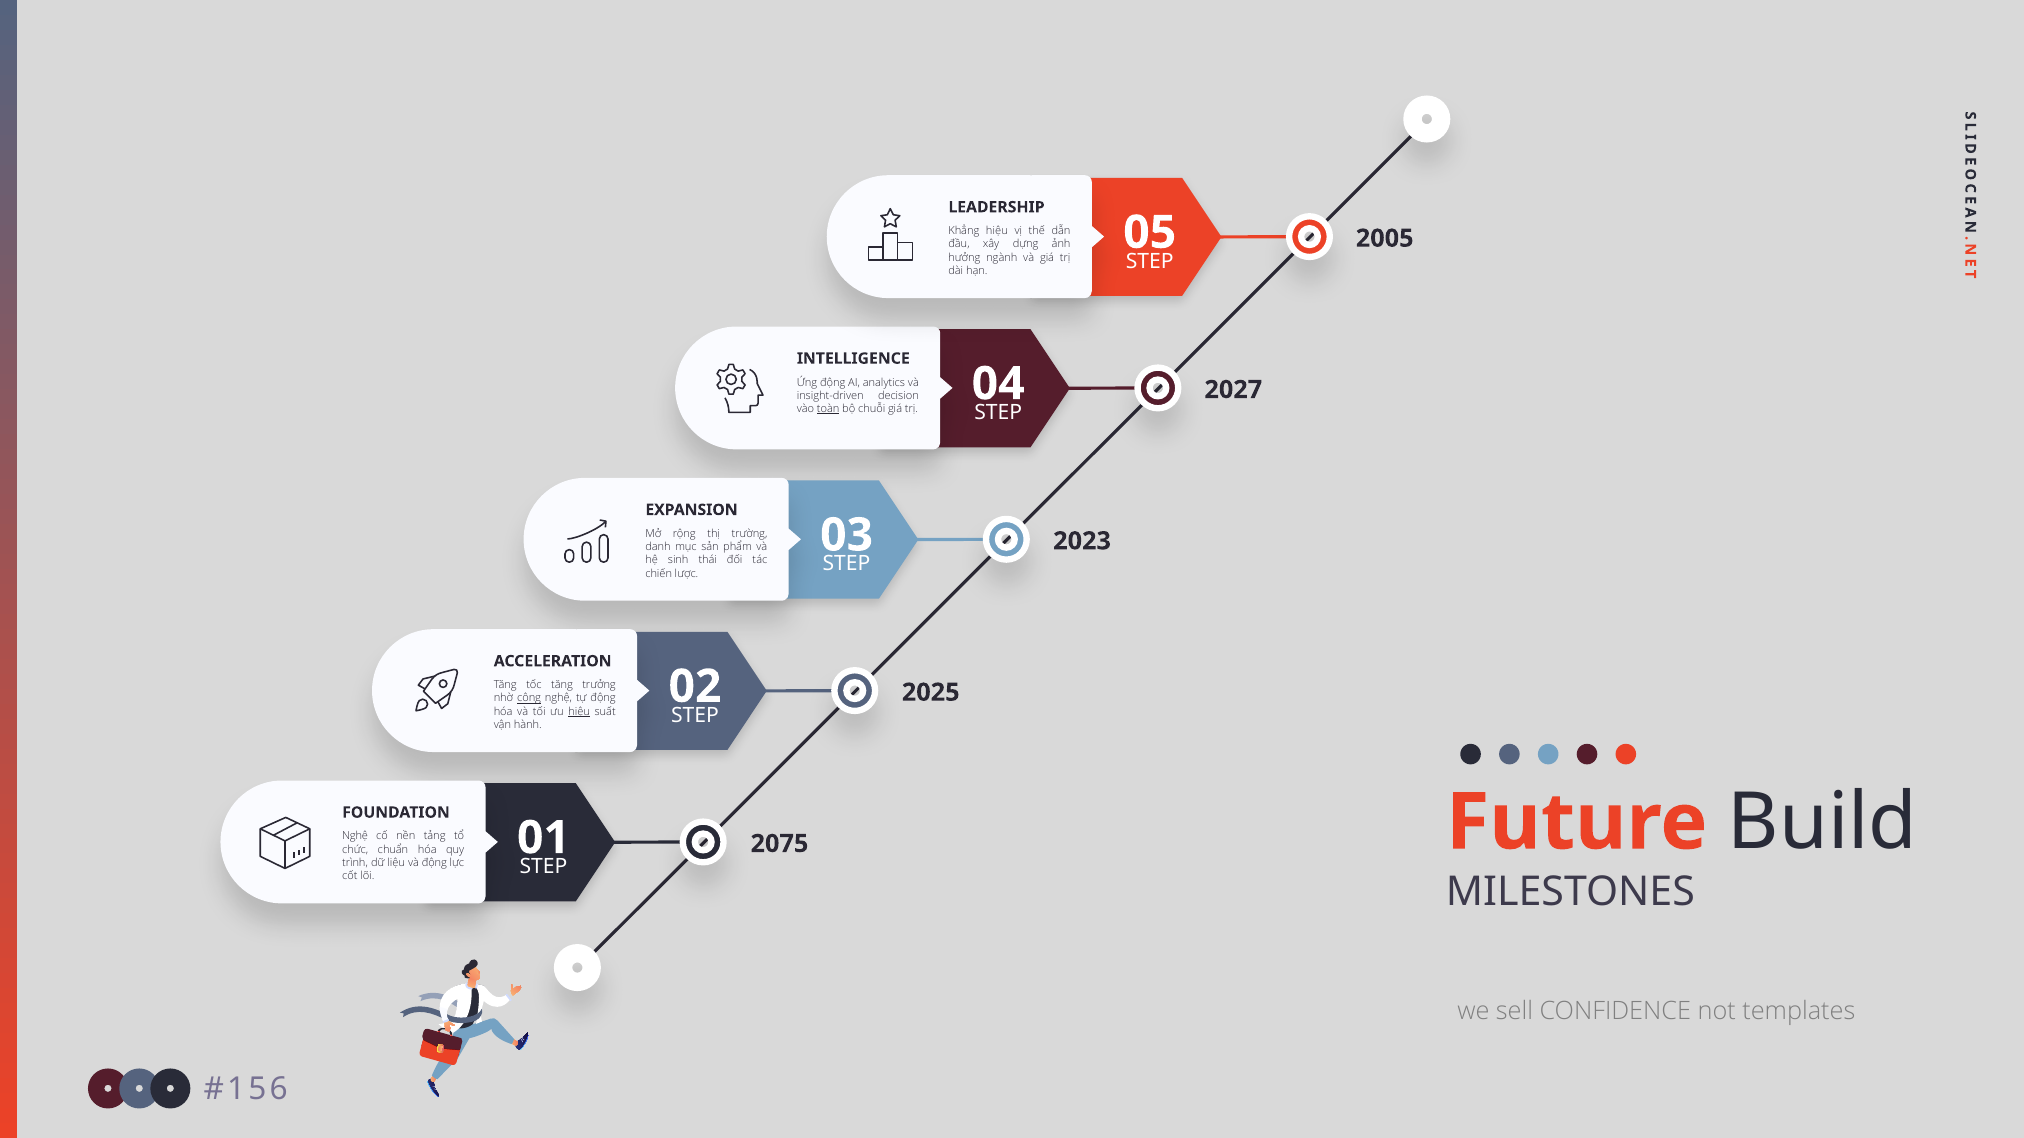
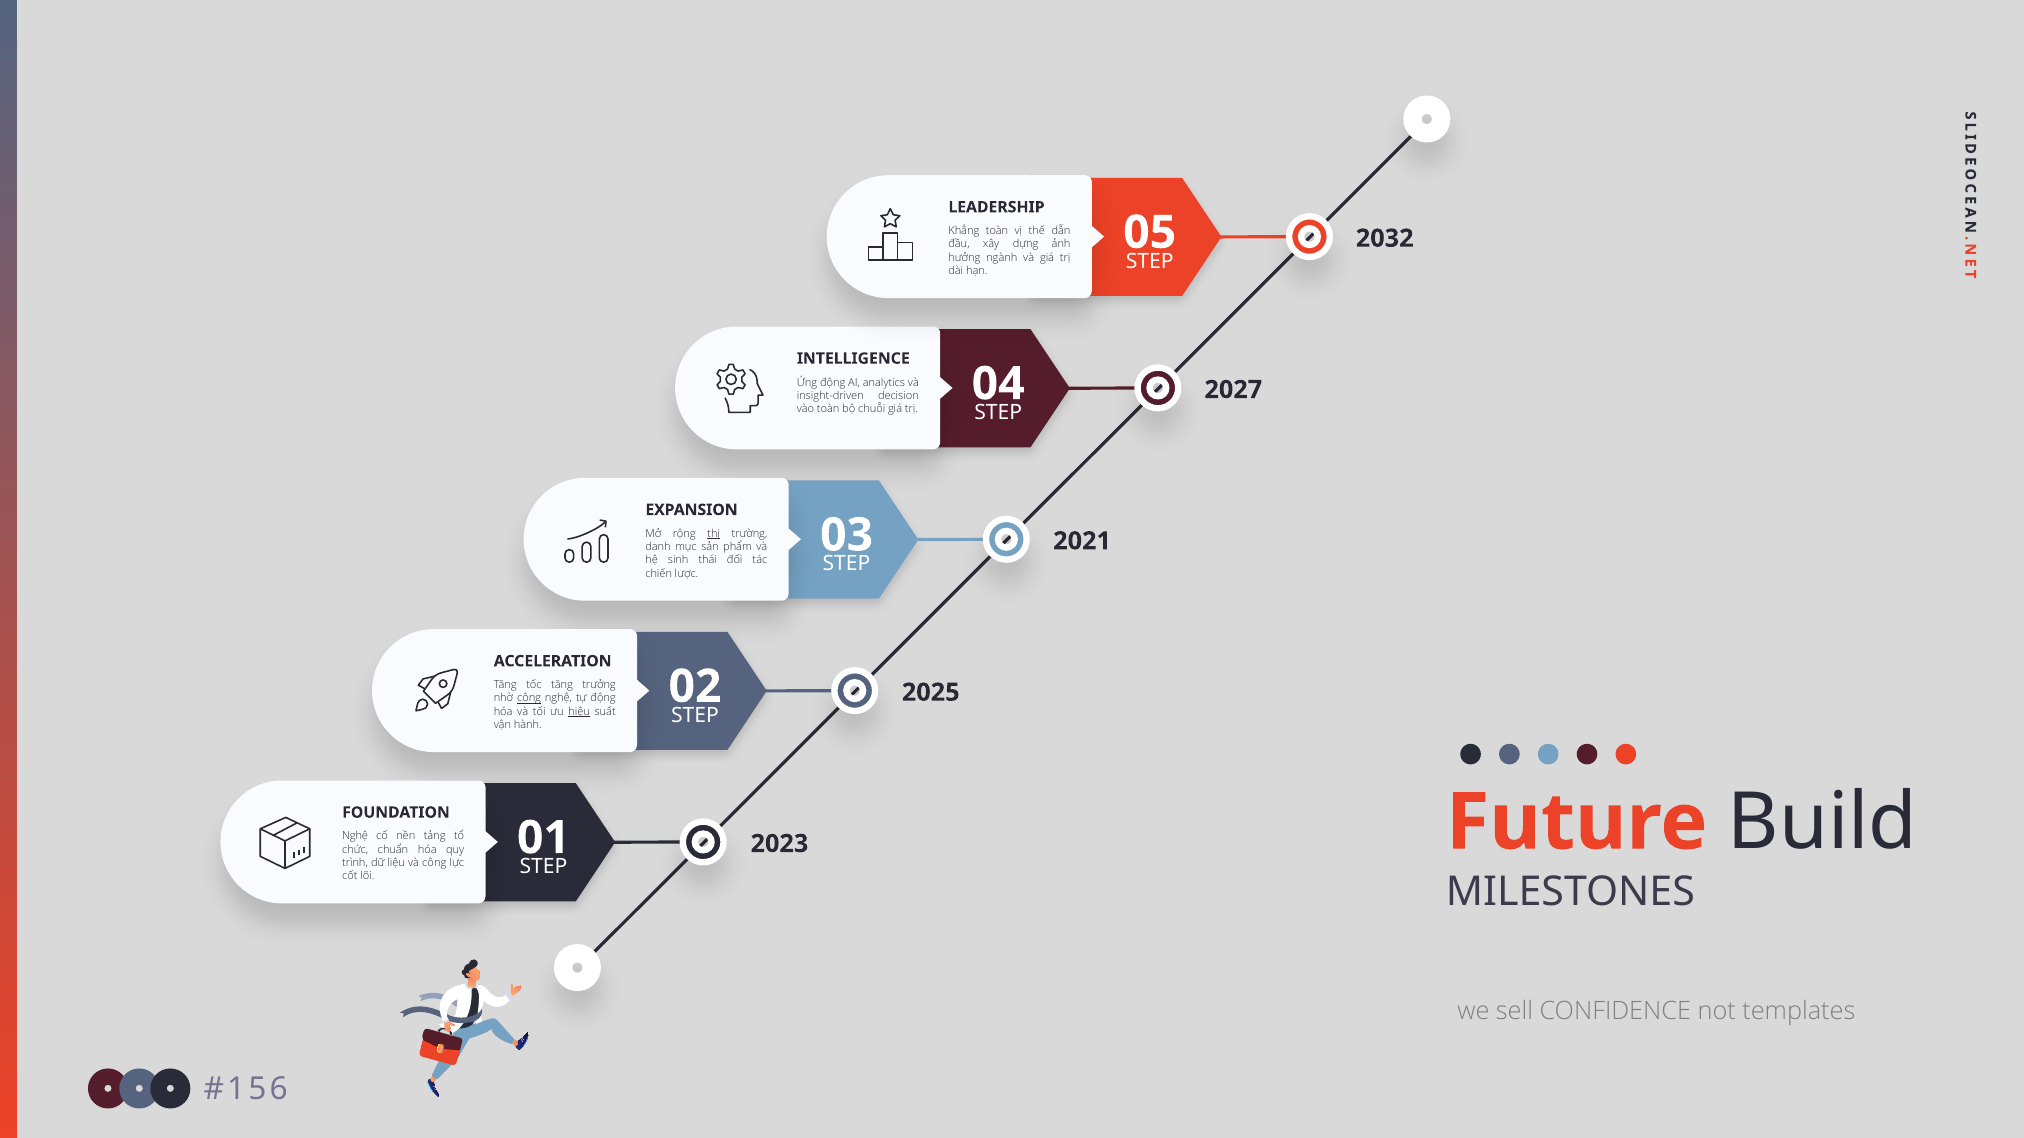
Khẳng hiệu: hiệu -> toàn
2005: 2005 -> 2032
toàn at (828, 409) underline: present -> none
thị underline: none -> present
2023: 2023 -> 2021
2075: 2075 -> 2023
và động: động -> công
